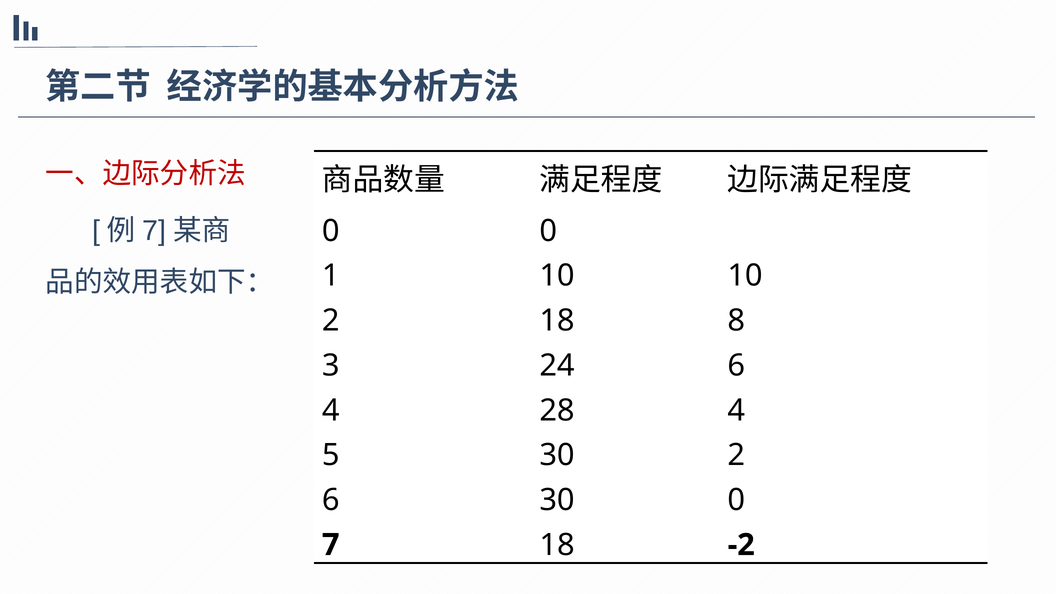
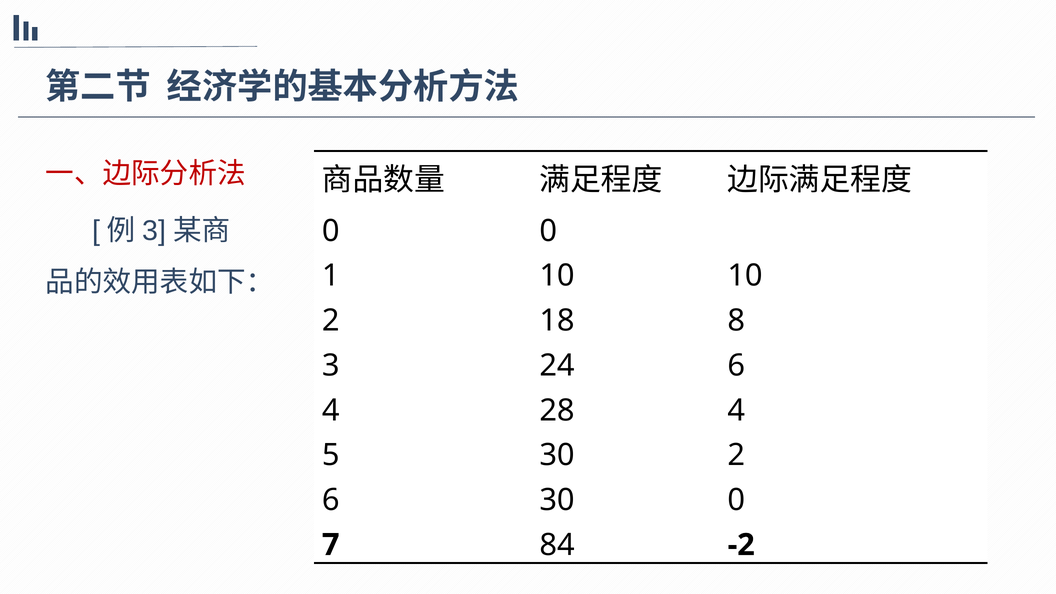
7 at (154, 231): 7 -> 3
7 18: 18 -> 84
